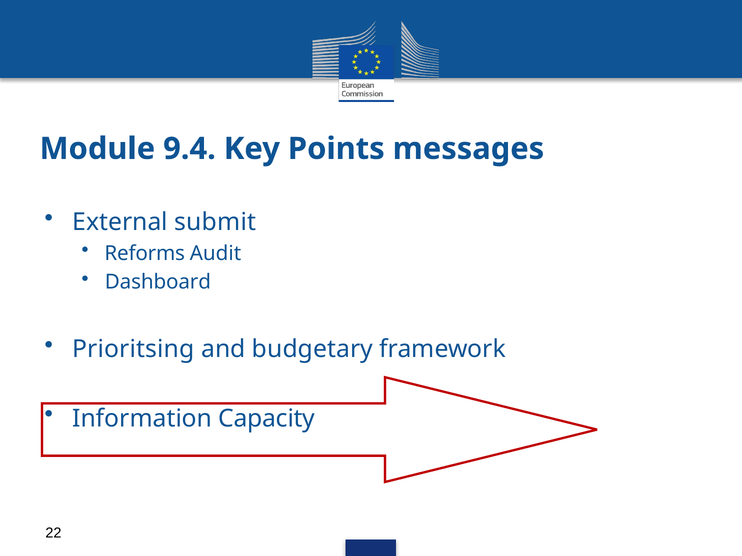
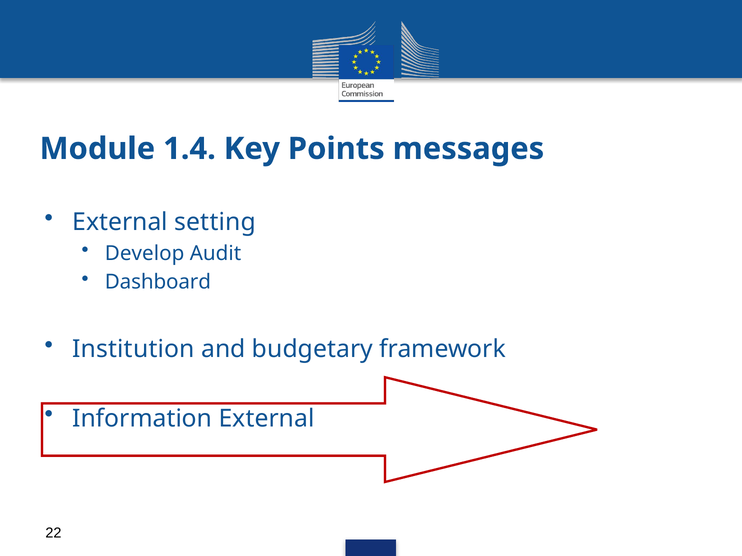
9.4: 9.4 -> 1.4
submit: submit -> setting
Reforms: Reforms -> Develop
Prioritsing: Prioritsing -> Institution
Information Capacity: Capacity -> External
